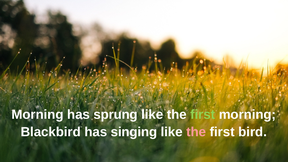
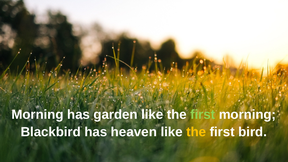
sprung: sprung -> garden
singing: singing -> heaven
the at (196, 132) colour: pink -> yellow
